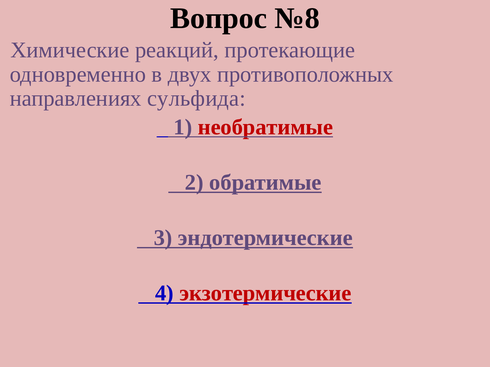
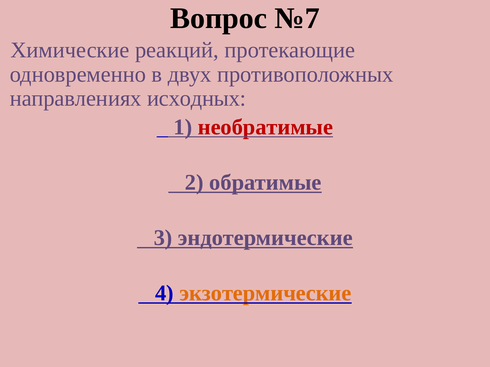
№8: №8 -> №7
сульфида: сульфида -> исходных
экзотермические colour: red -> orange
